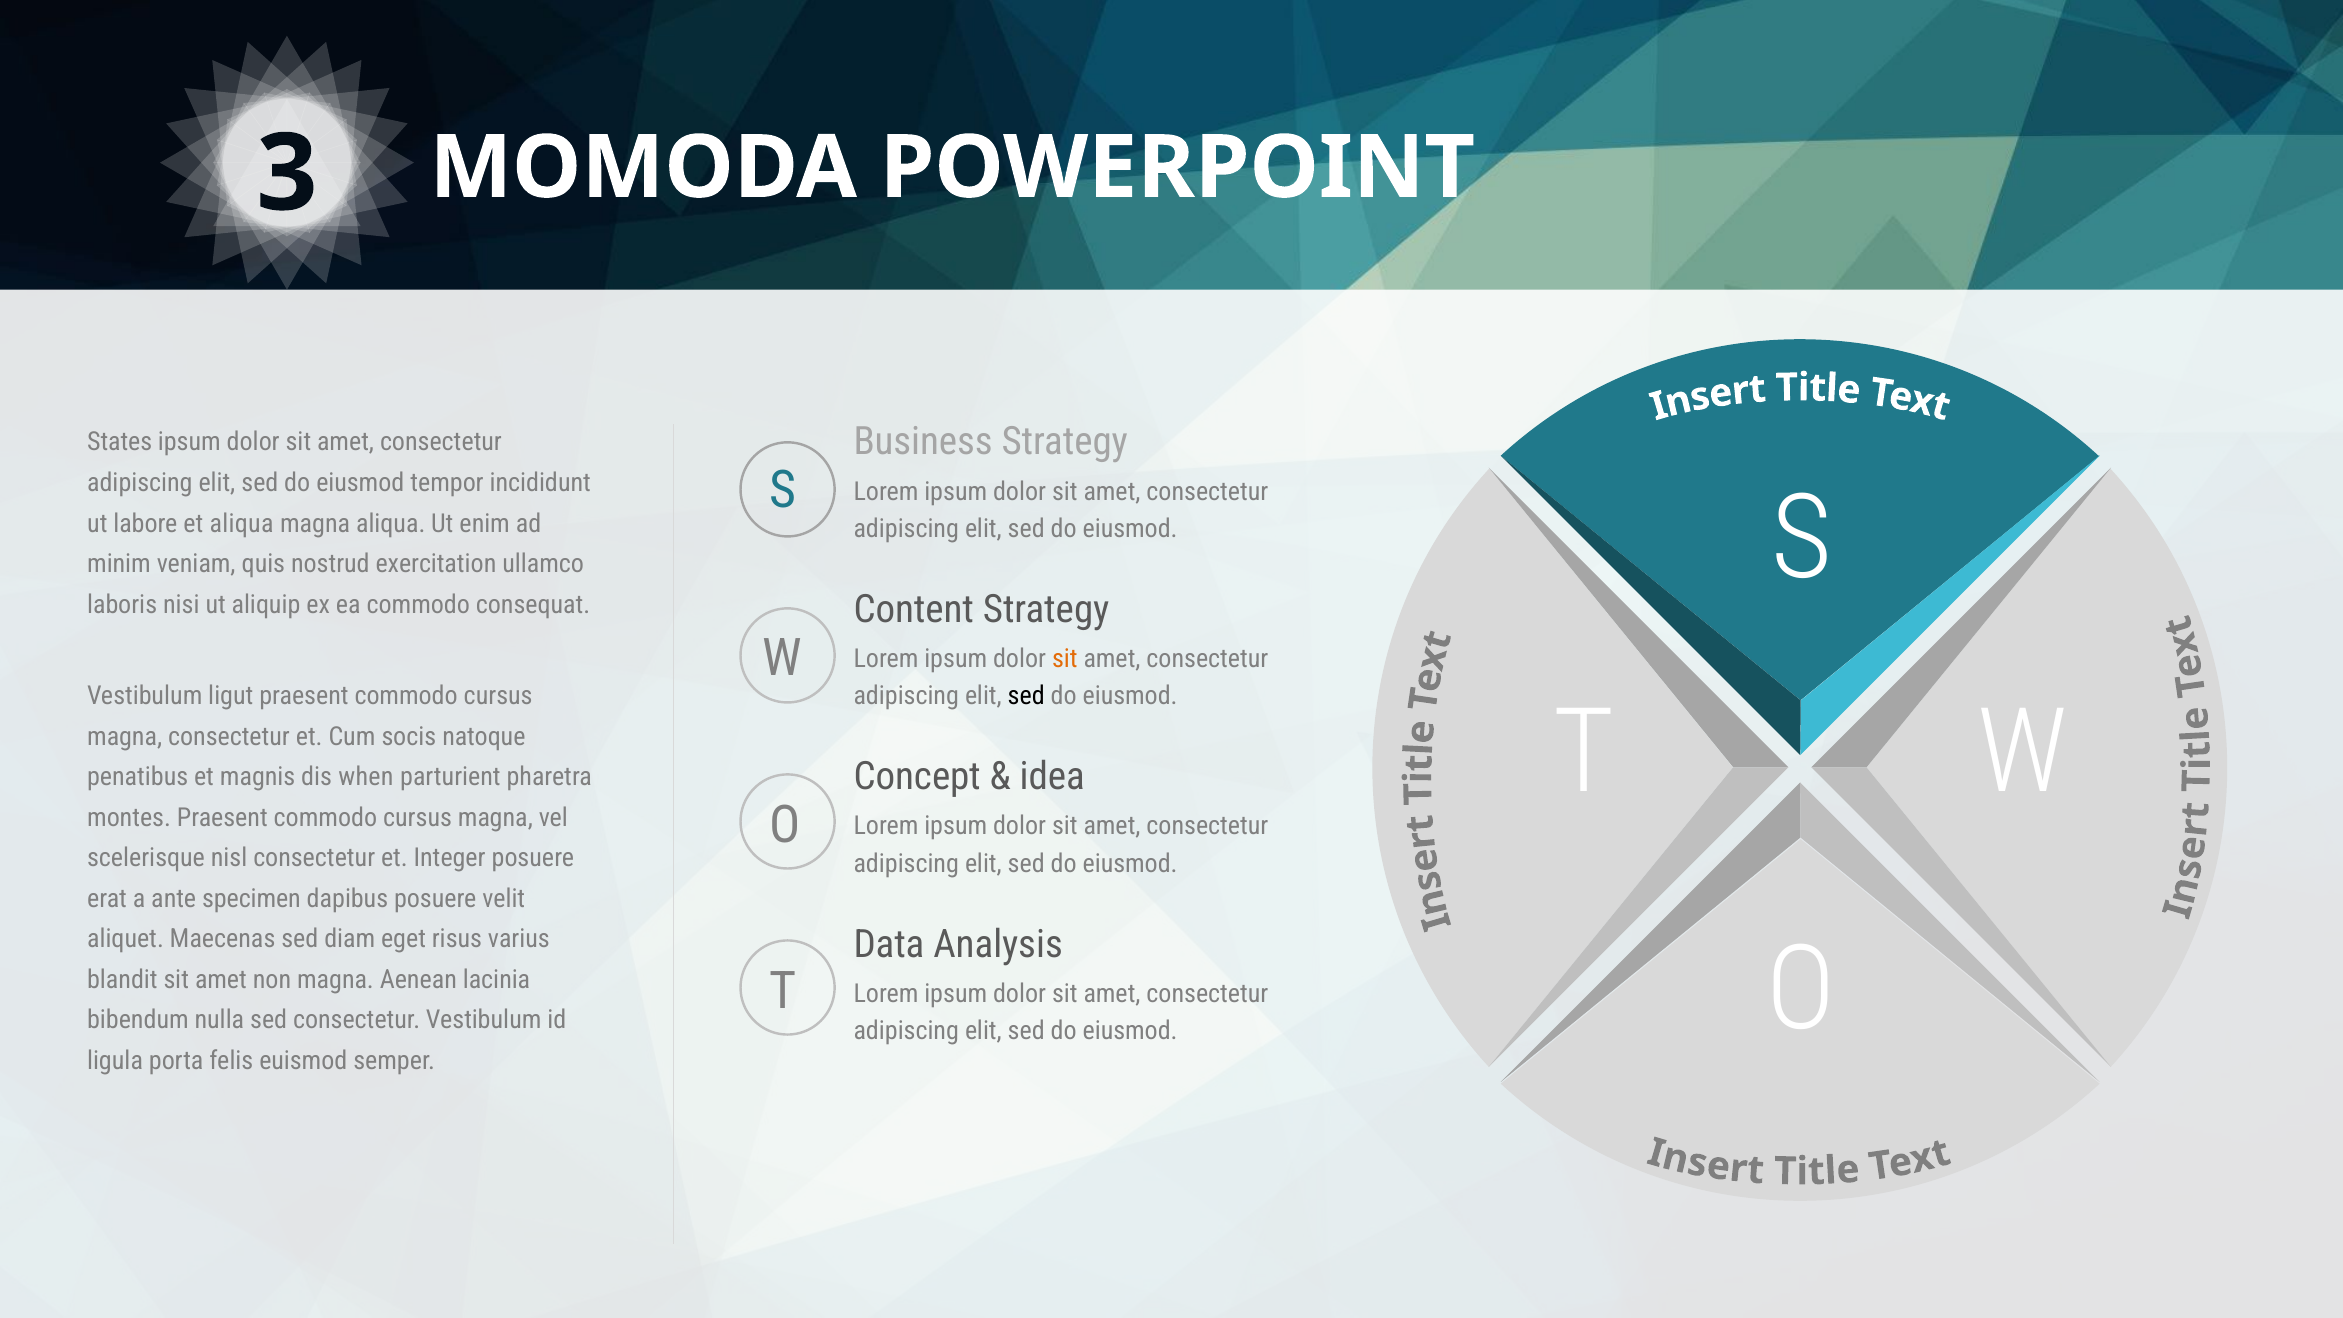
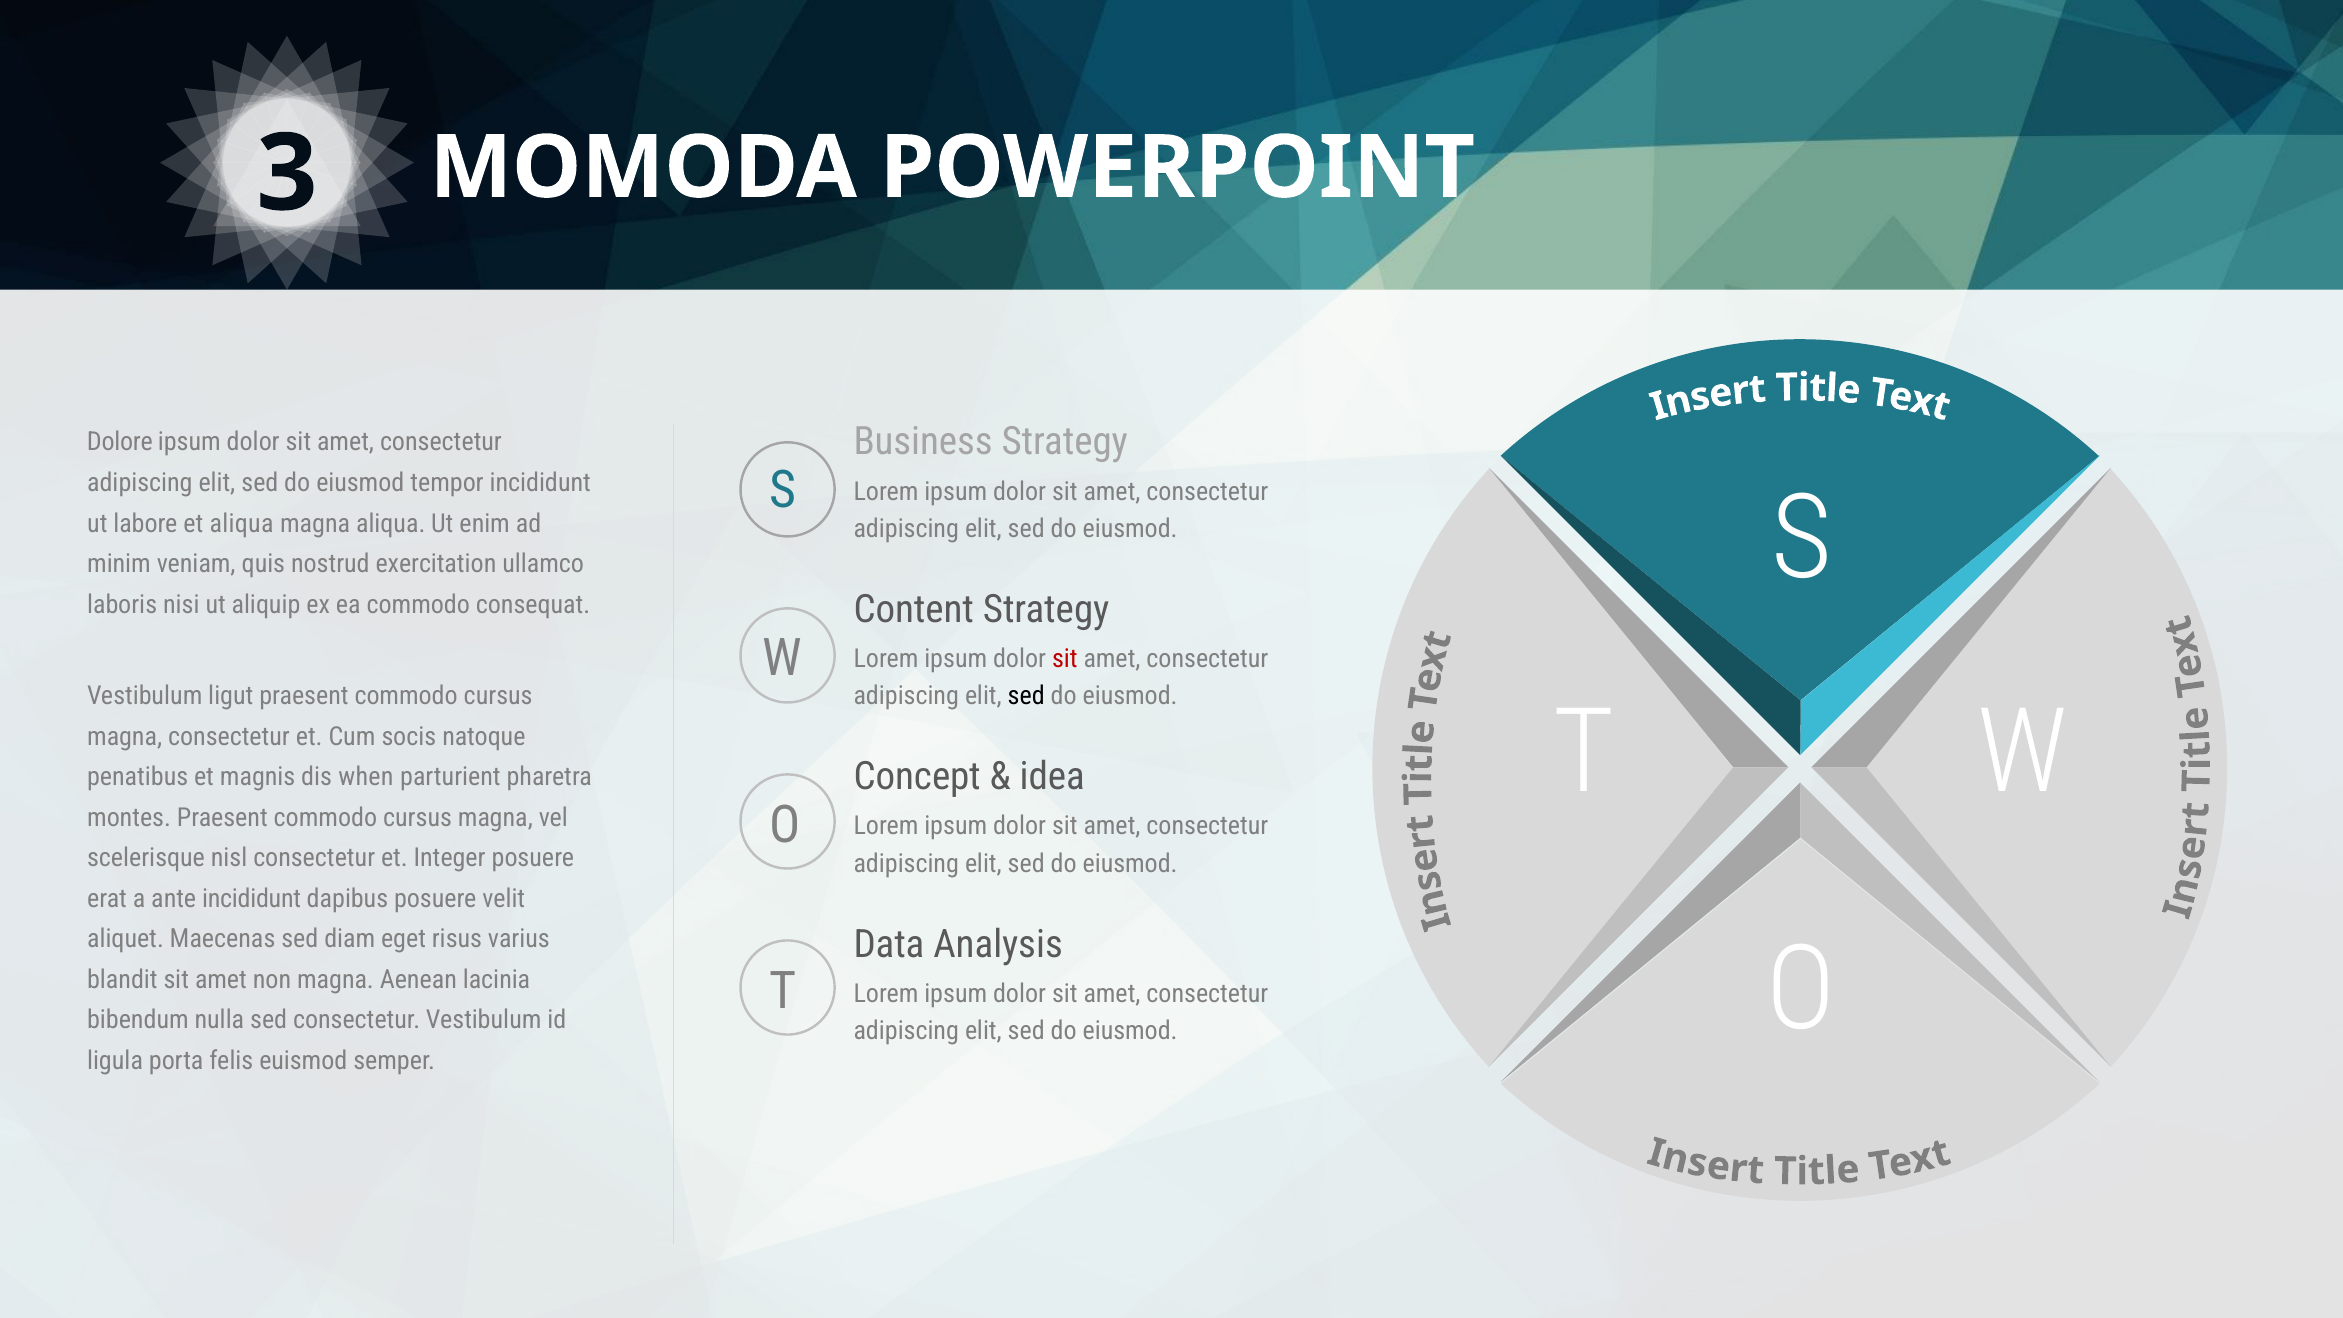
States: States -> Dolore
sit at (1065, 659) colour: orange -> red
ante specimen: specimen -> incididunt
